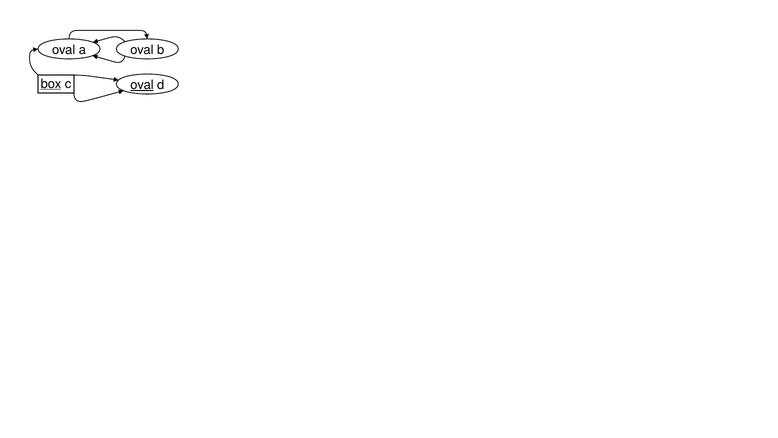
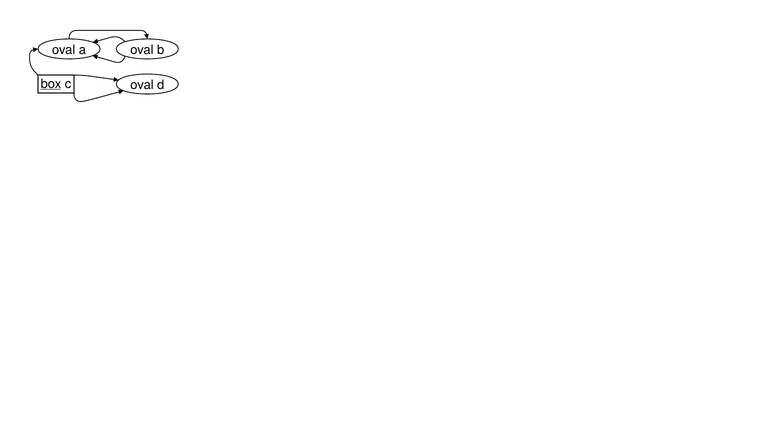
oval at (142, 85) underline: present -> none
